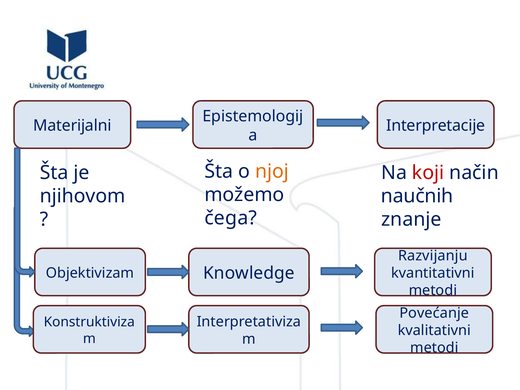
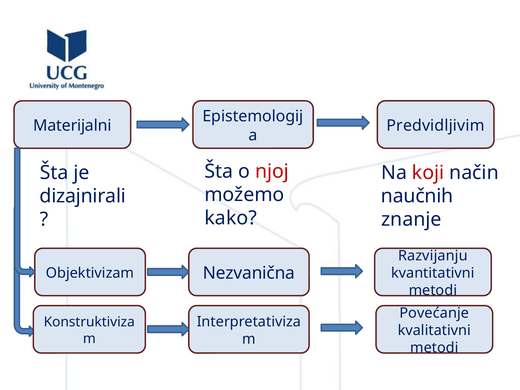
Interpretacije: Interpretacije -> Predvidljivim
njoj colour: orange -> red
njihovom: njihovom -> dizajnirali
čega: čega -> kako
Knowledge: Knowledge -> Nezvanična
